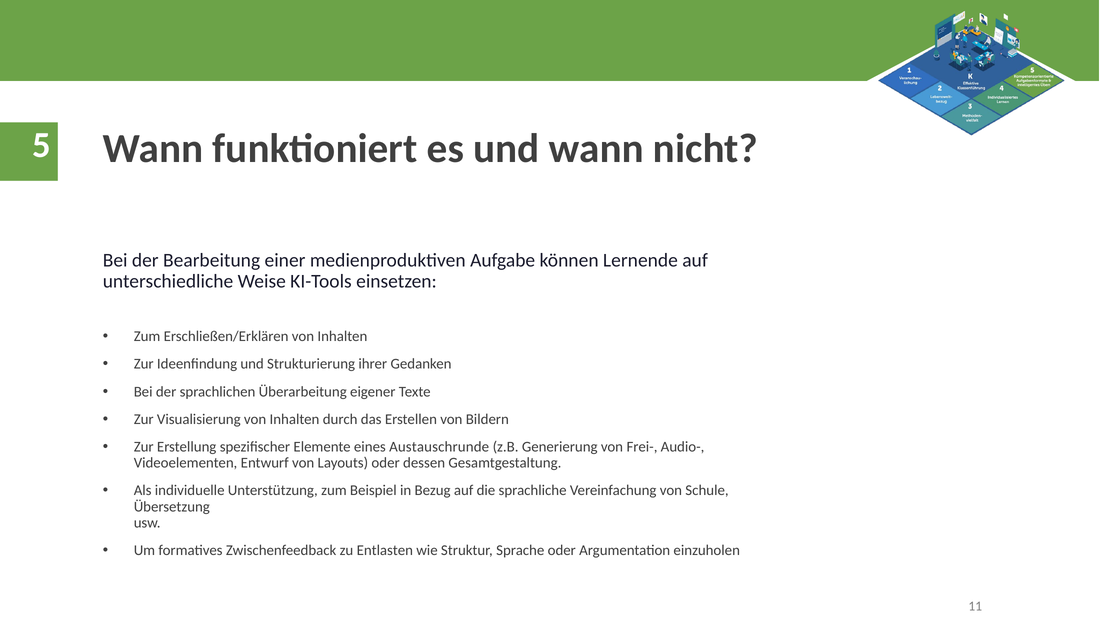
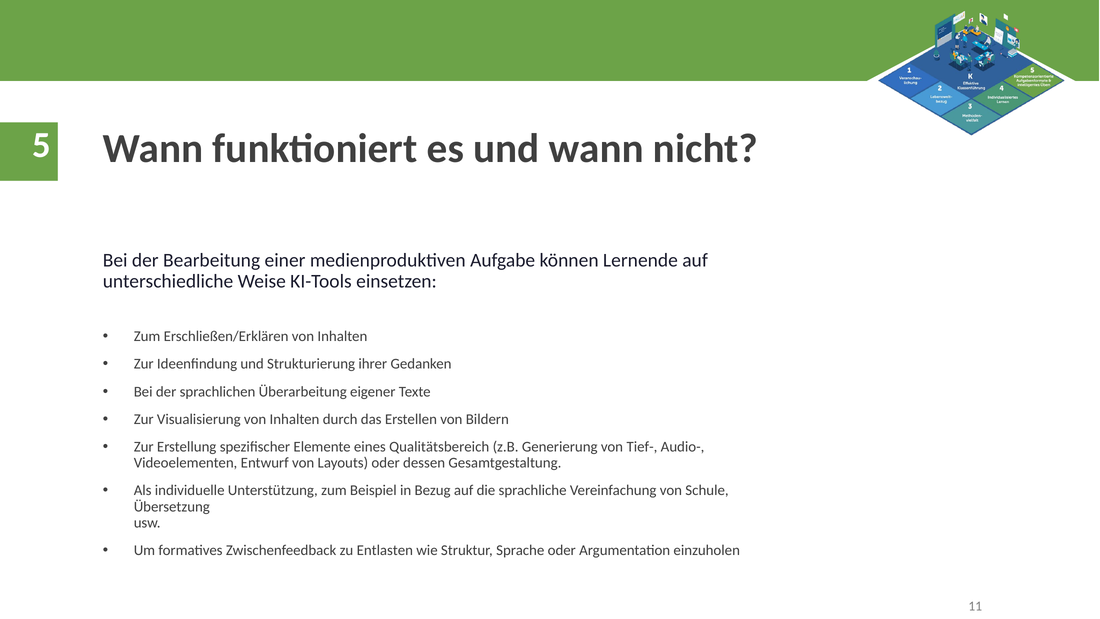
Austauschrunde: Austauschrunde -> Qualitätsbereich
Frei-: Frei- -> Tief-
